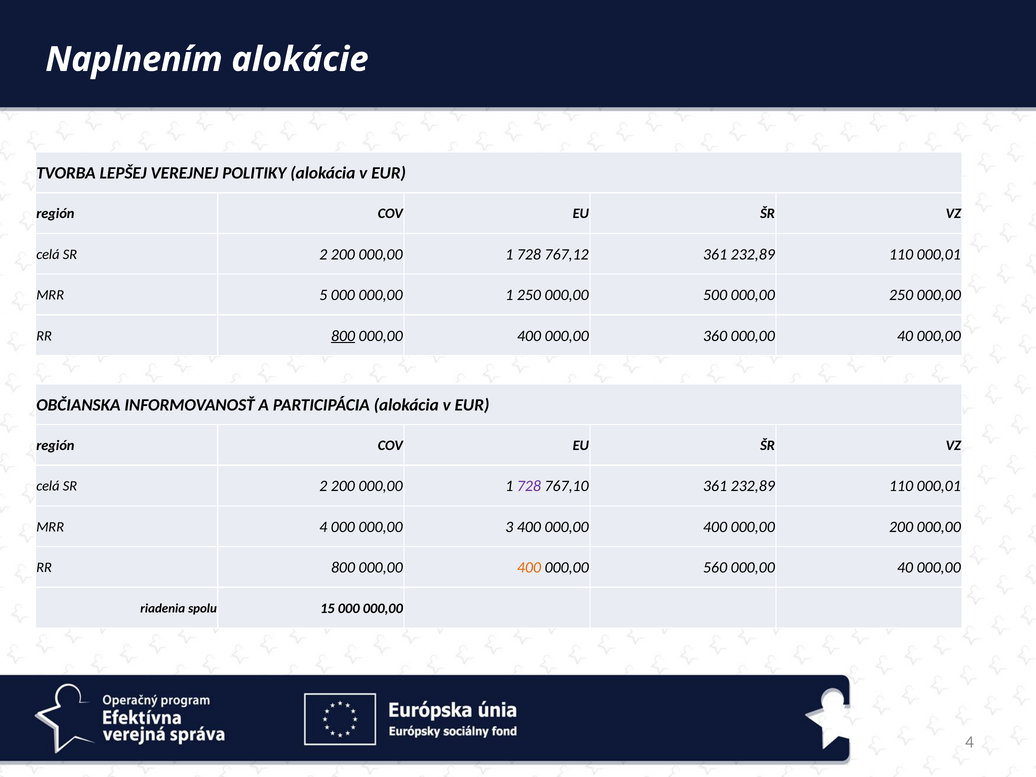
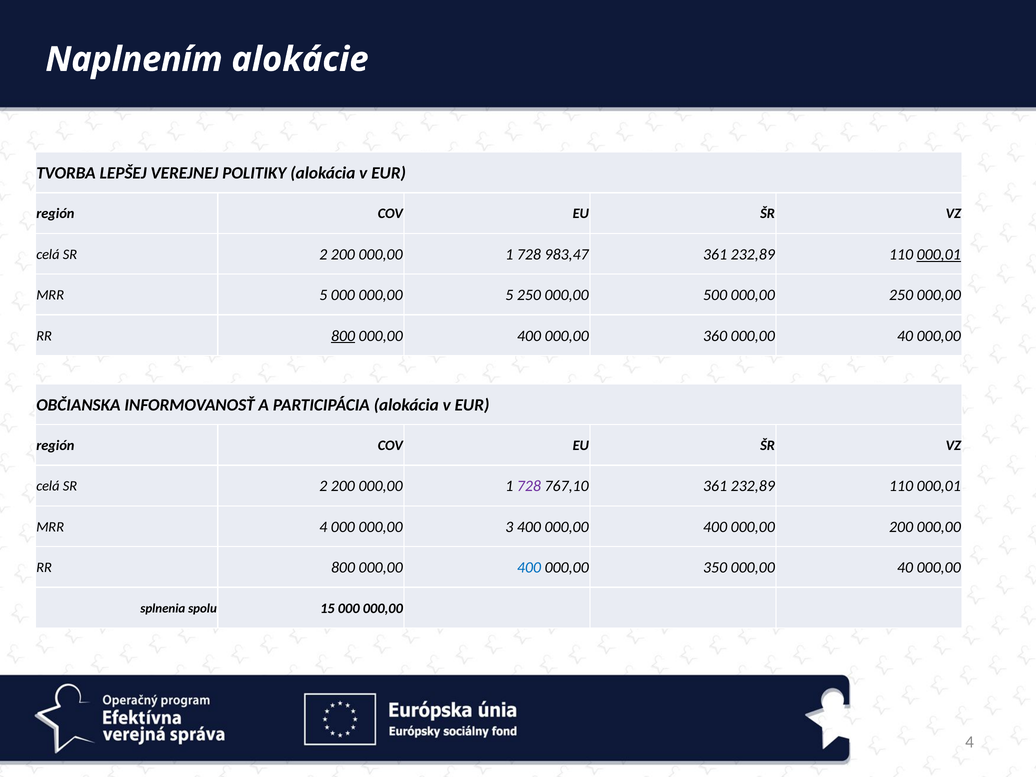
767,12: 767,12 -> 983,47
000,01 at (939, 254) underline: none -> present
000 000,00 1: 1 -> 5
400 at (529, 568) colour: orange -> blue
560: 560 -> 350
riadenia: riadenia -> splnenia
